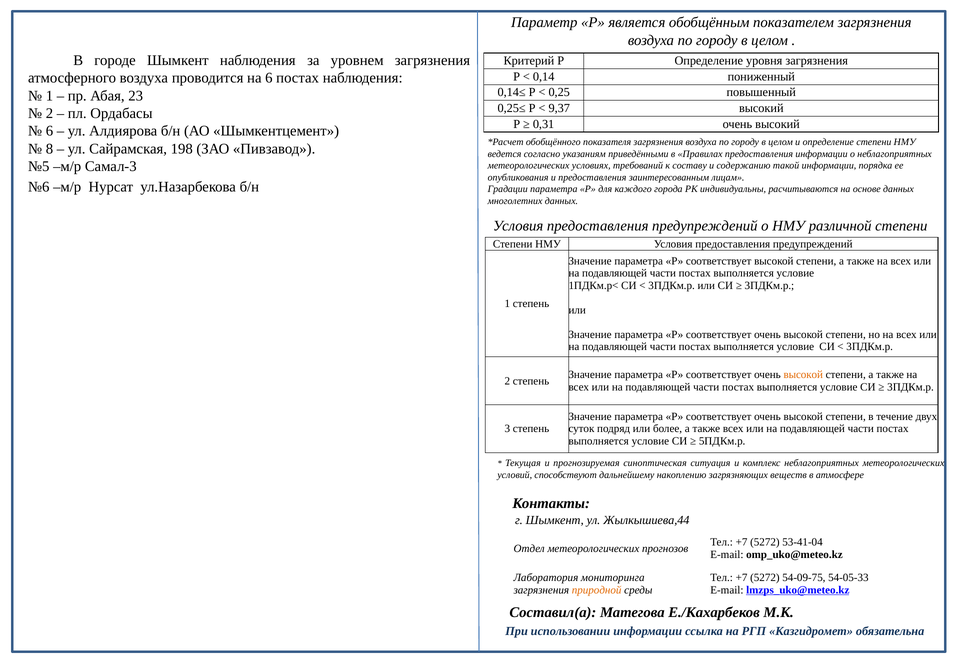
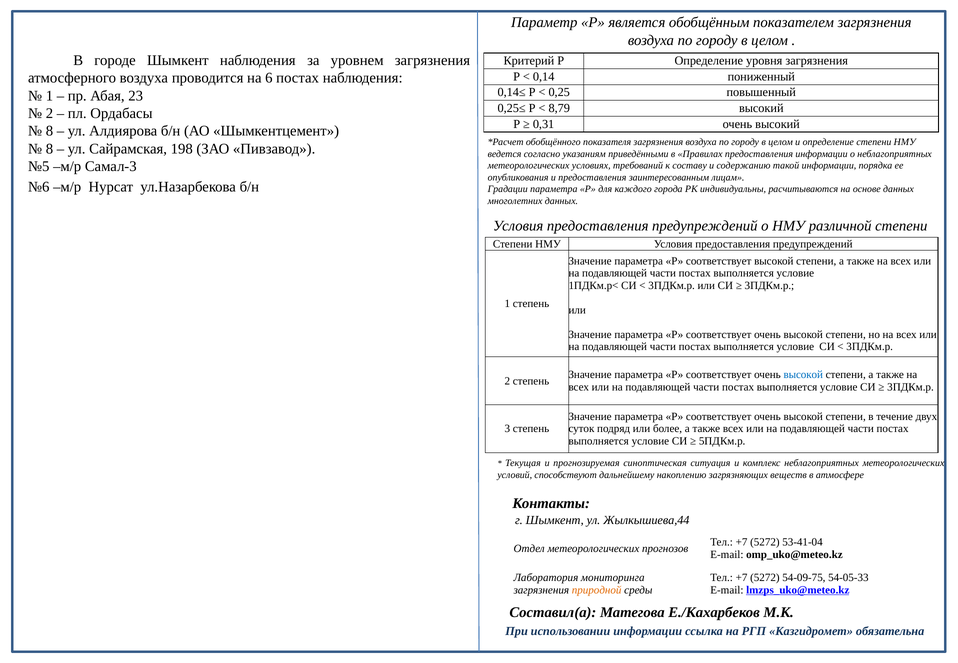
9,37: 9,37 -> 8,79
6 at (49, 131): 6 -> 8
высокой at (803, 375) colour: orange -> blue
